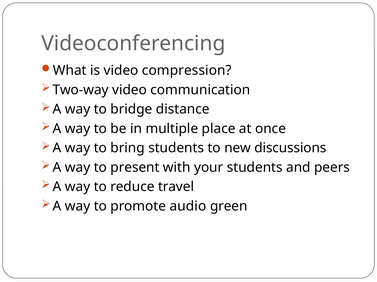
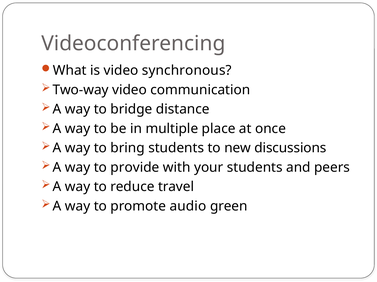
compression: compression -> synchronous
present: present -> provide
